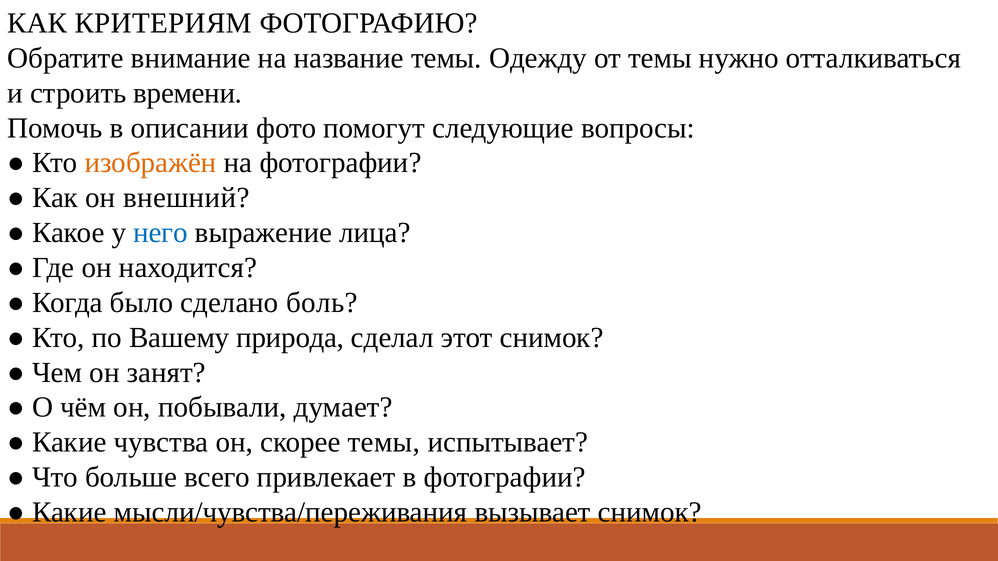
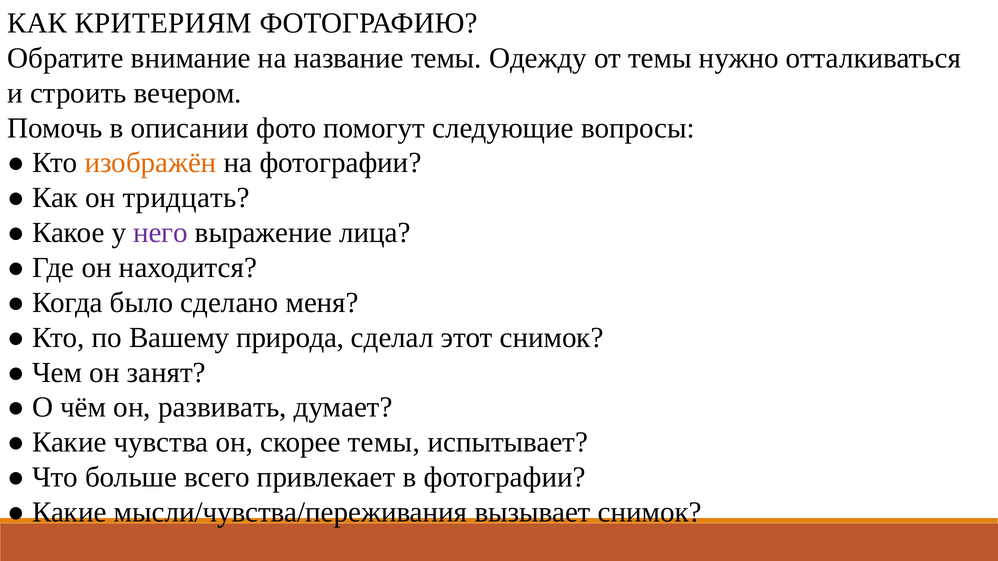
времени: времени -> вечером
внешний: внешний -> тридцать
него colour: blue -> purple
боль: боль -> меня
побывали: побывали -> развивать
